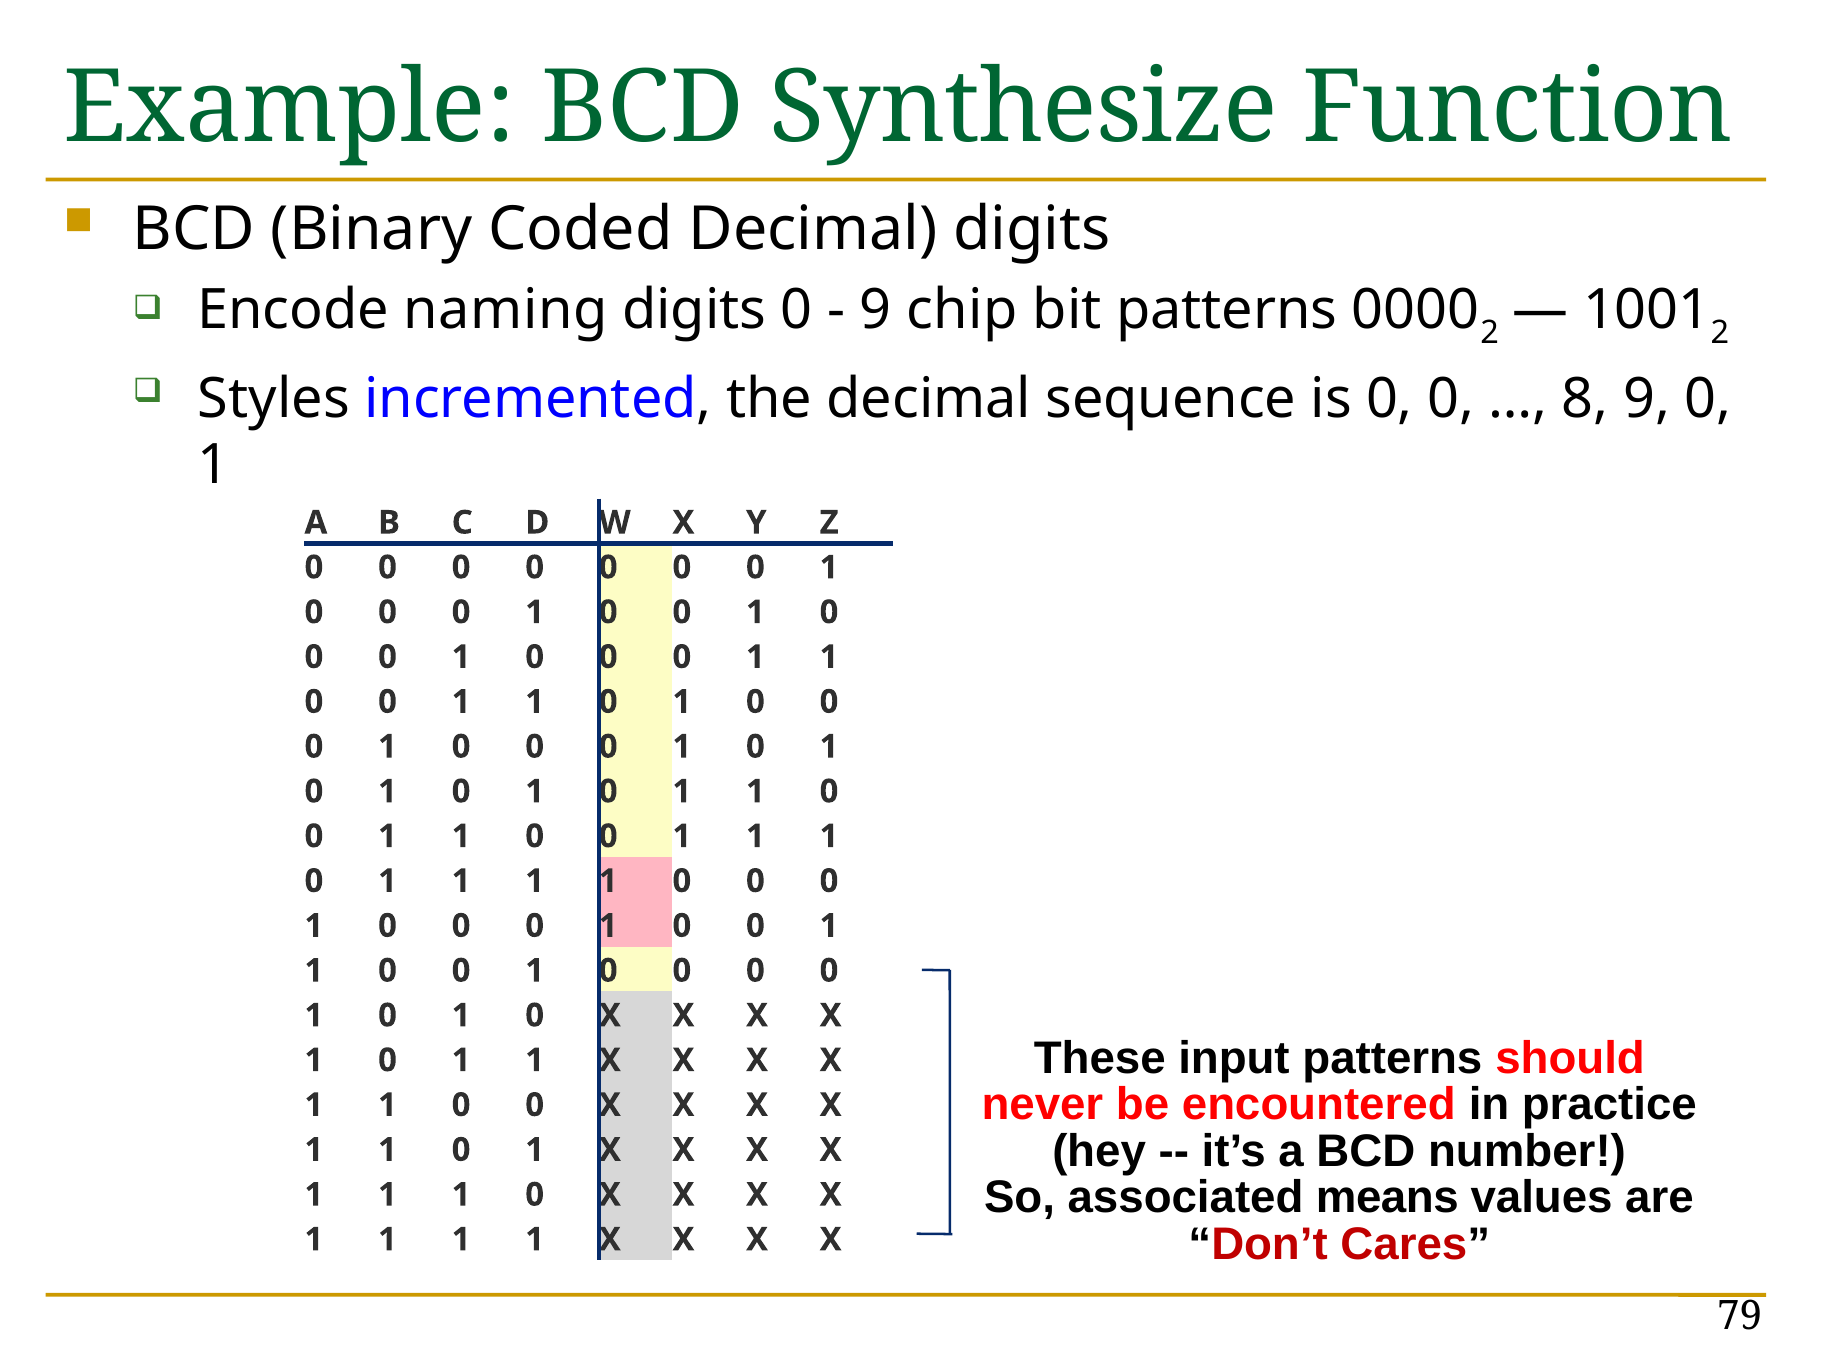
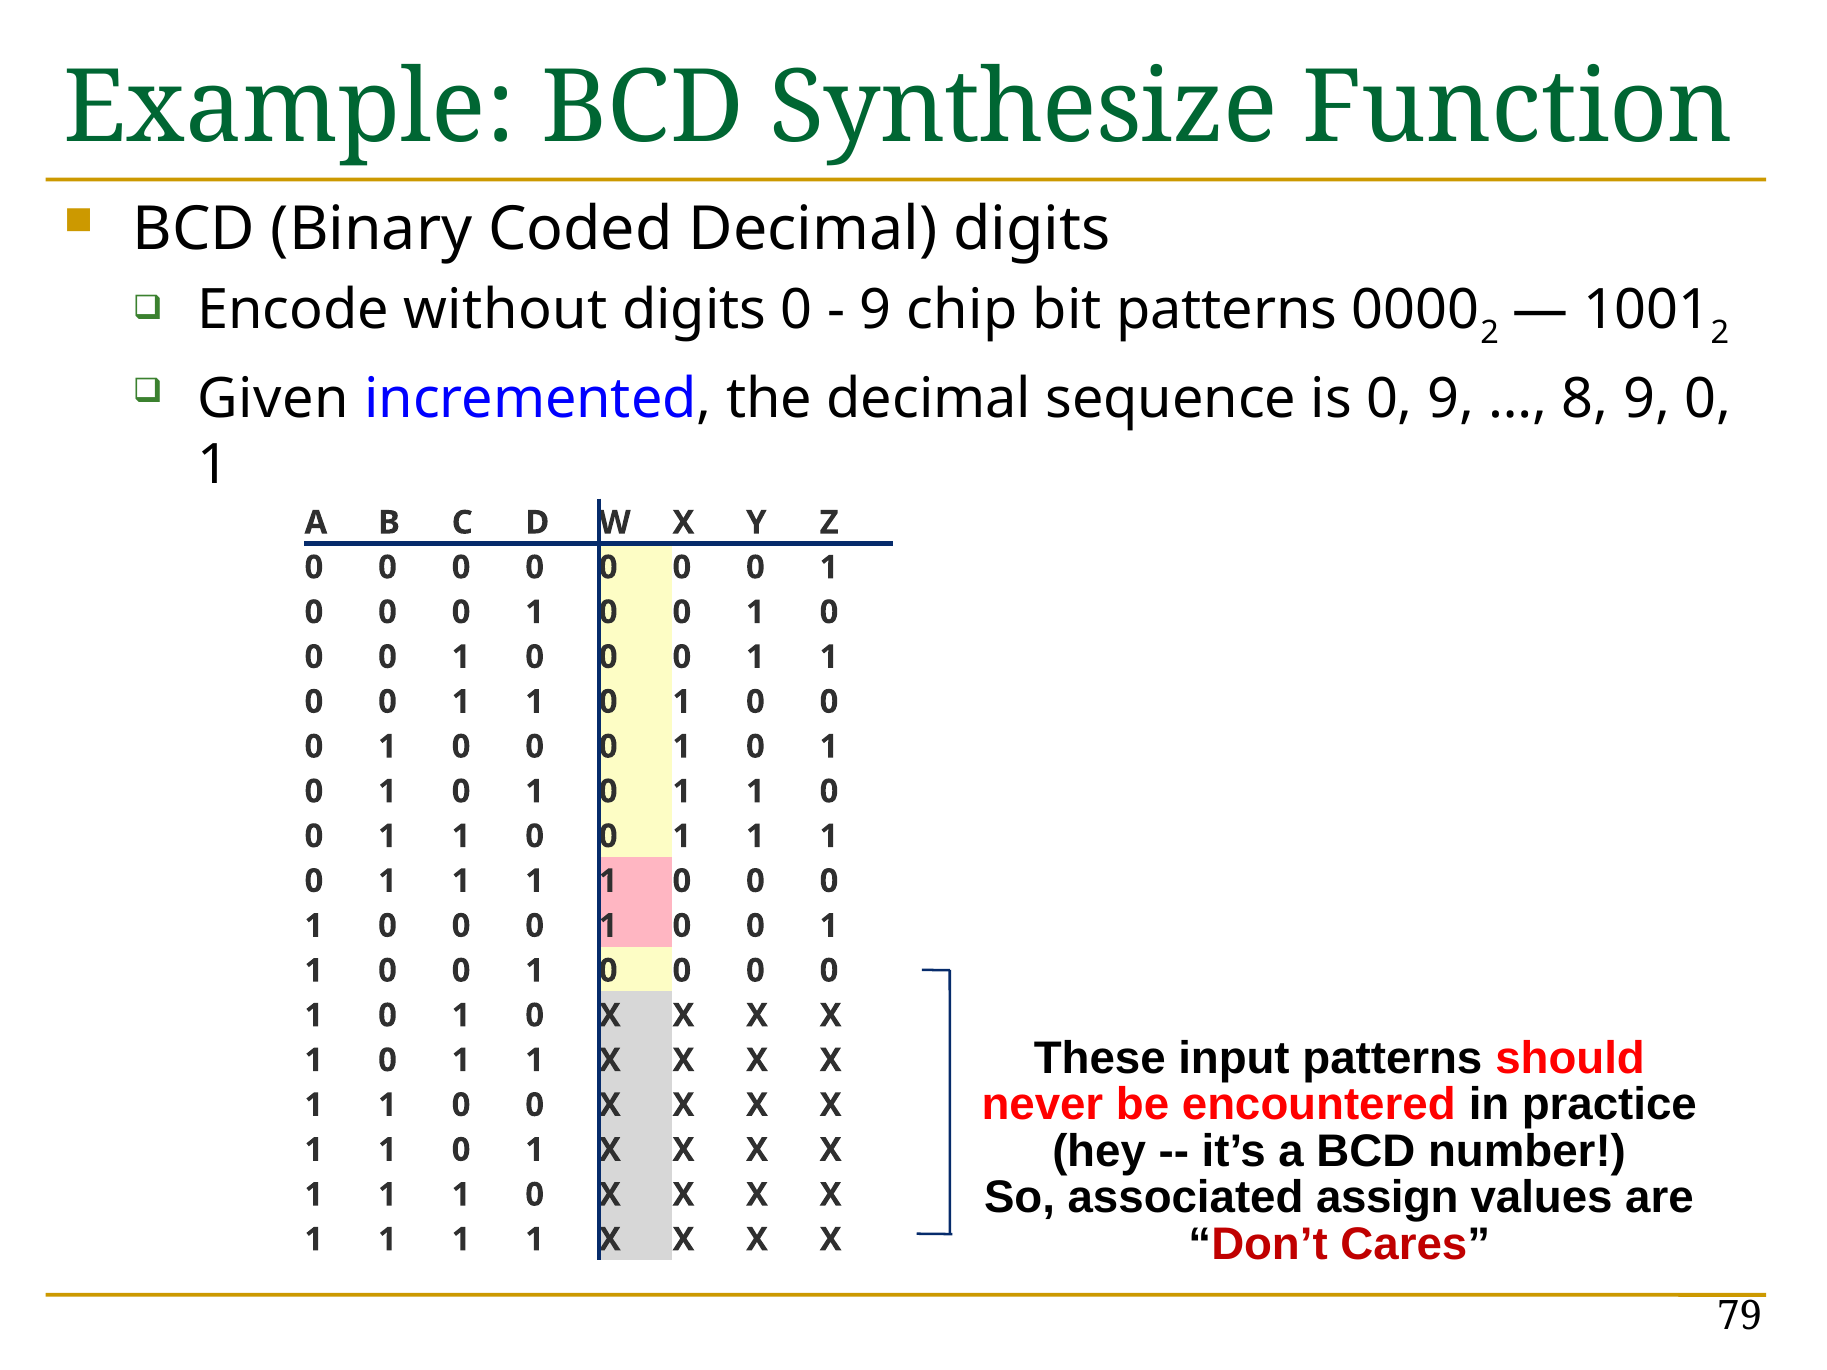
naming: naming -> without
Styles: Styles -> Given
is 0 0: 0 -> 9
means: means -> assign
